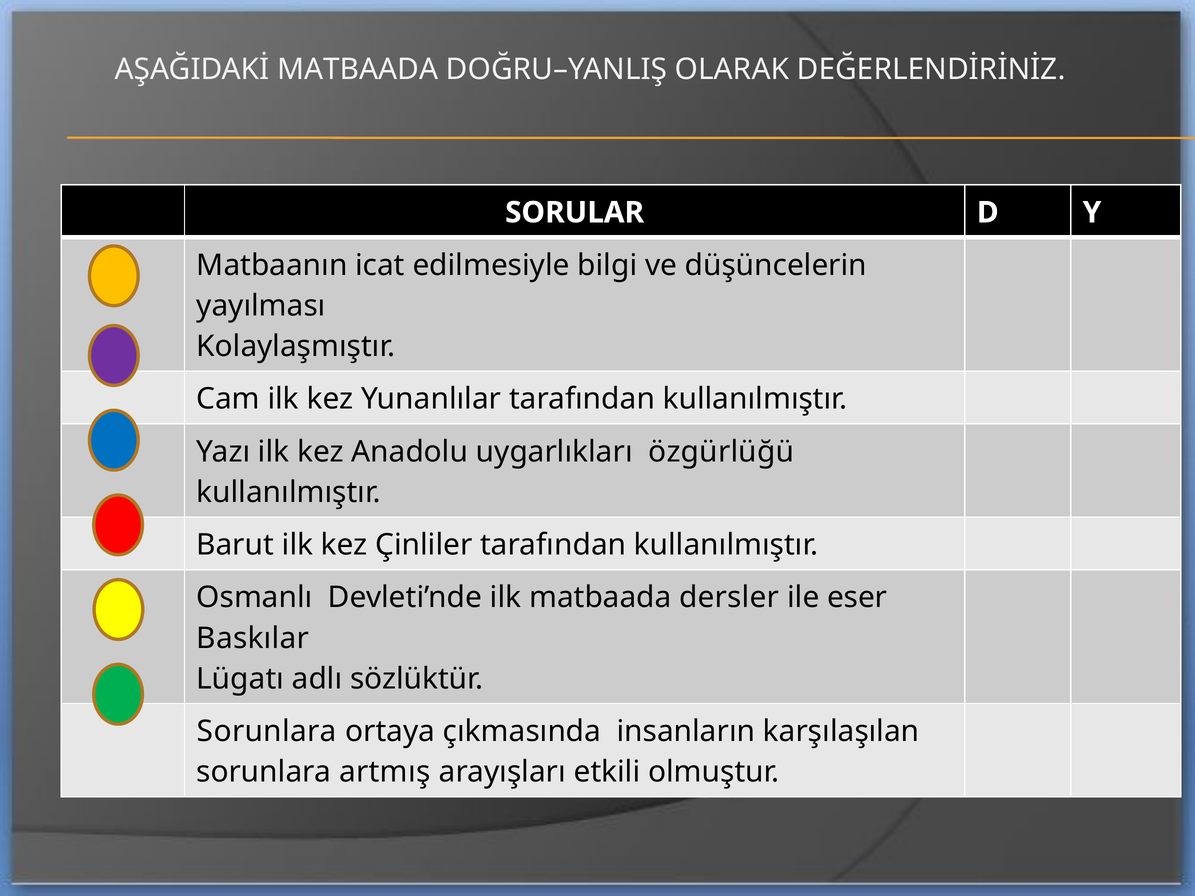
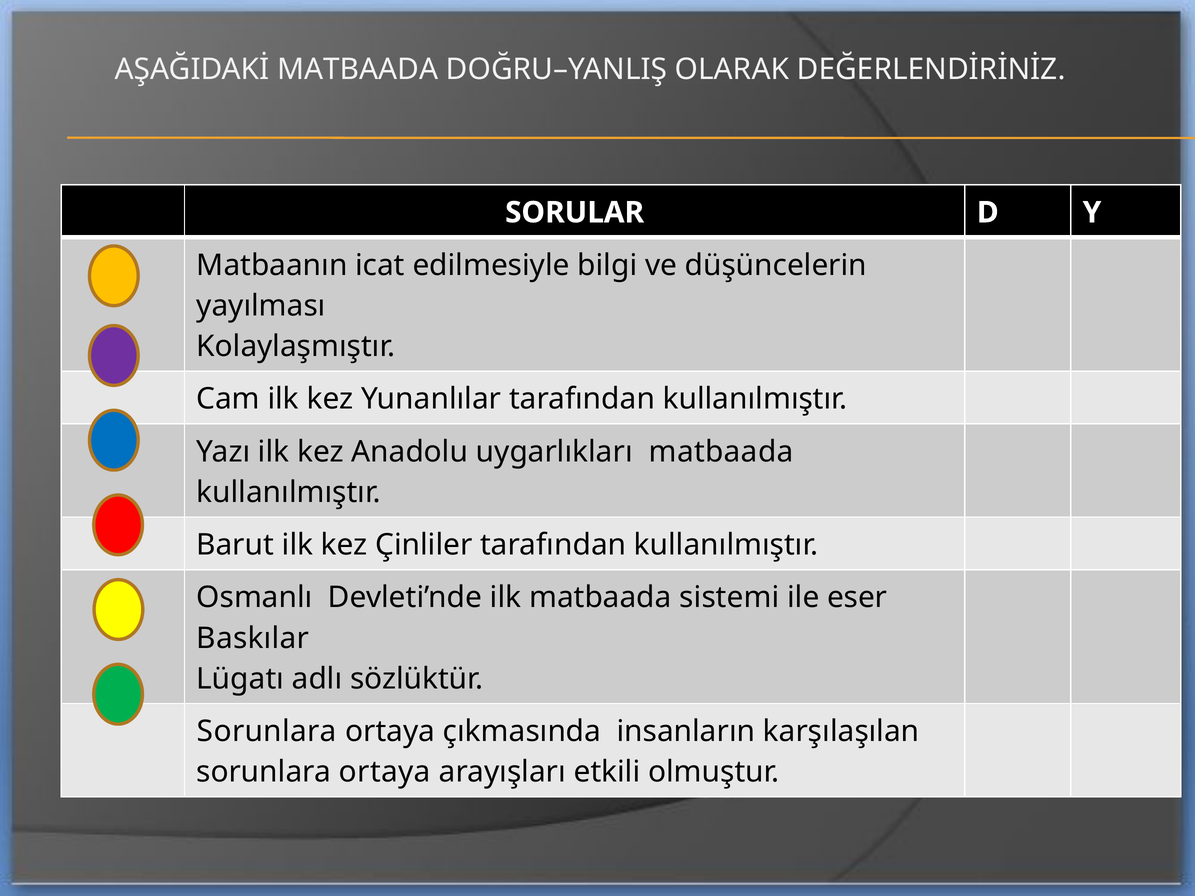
uygarlıkları özgürlüğü: özgürlüğü -> matbaada
dersler: dersler -> sistemi
artmış at (385, 772): artmış -> ortaya
